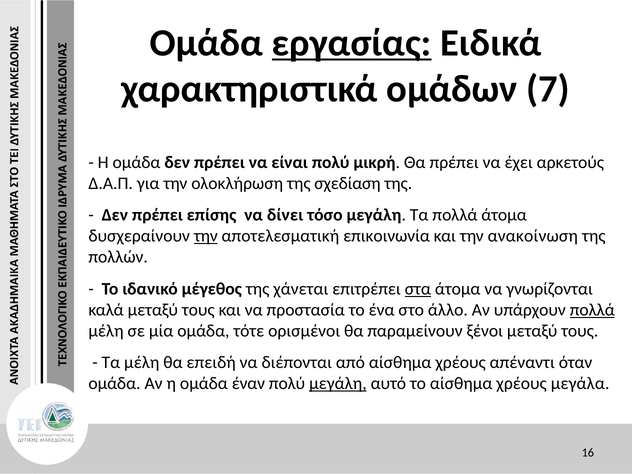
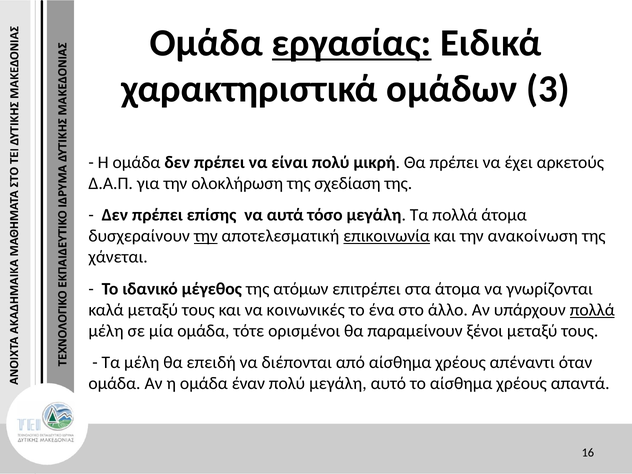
7: 7 -> 3
δίνει: δίνει -> αυτά
επικοινωνία underline: none -> present
πολλών: πολλών -> χάνεται
χάνεται: χάνεται -> ατόμων
στα underline: present -> none
προστασία: προστασία -> κοινωνικές
μεγάλη at (338, 384) underline: present -> none
μεγάλα: μεγάλα -> απαντά
